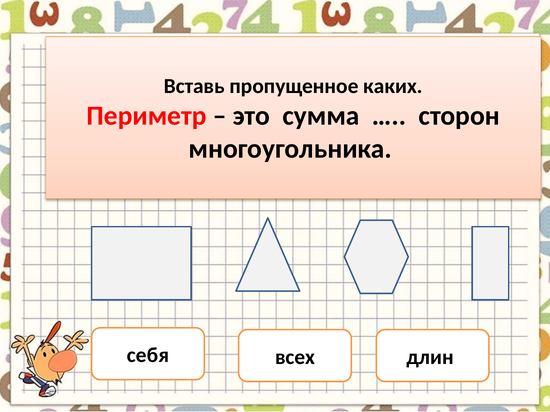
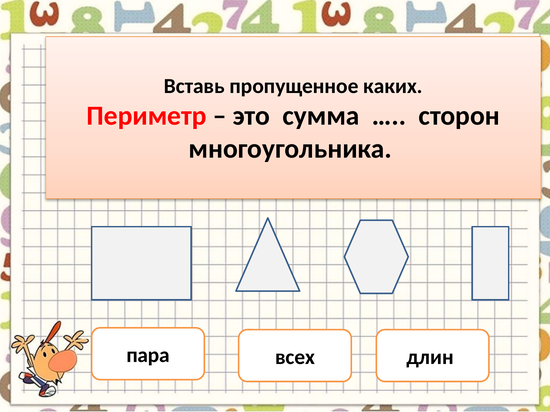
себя: себя -> пара
